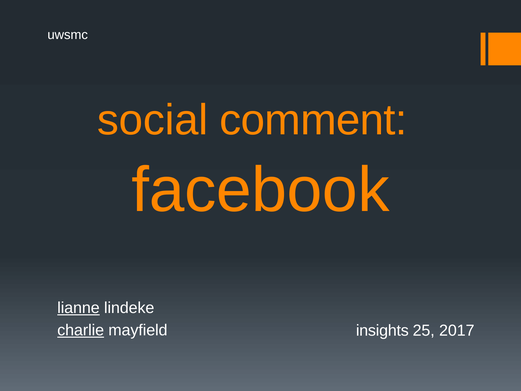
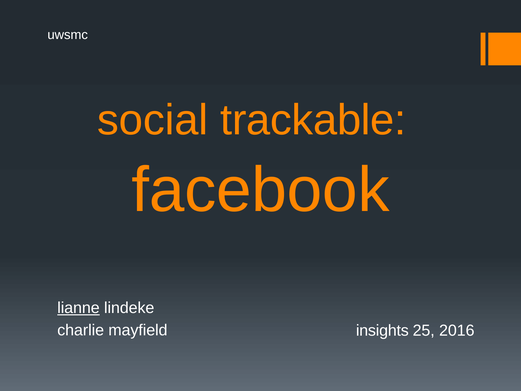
comment: comment -> trackable
charlie underline: present -> none
2017: 2017 -> 2016
